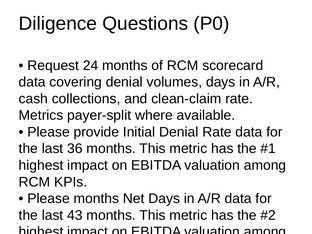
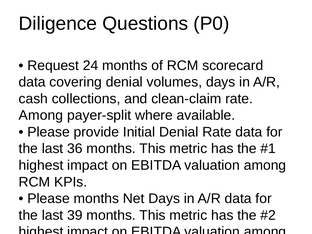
Metrics at (41, 115): Metrics -> Among
43: 43 -> 39
